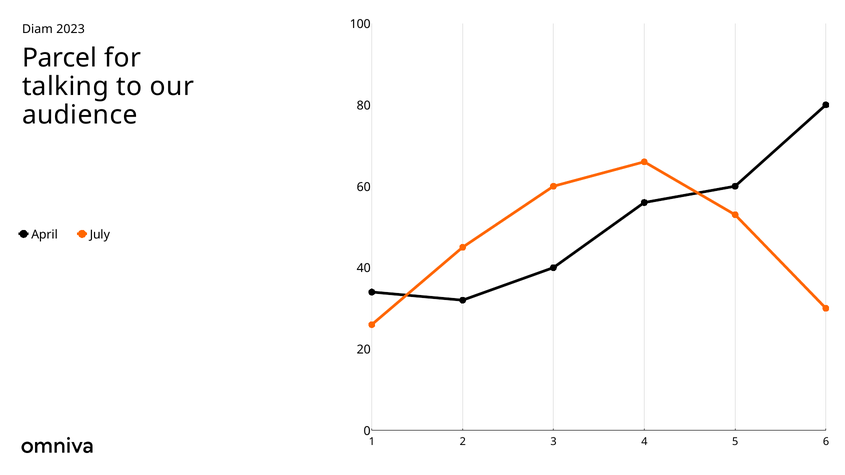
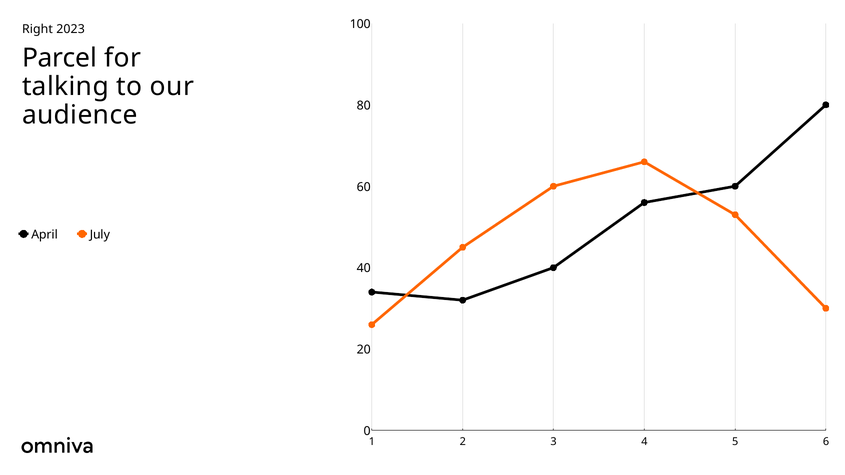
Diam: Diam -> Right
